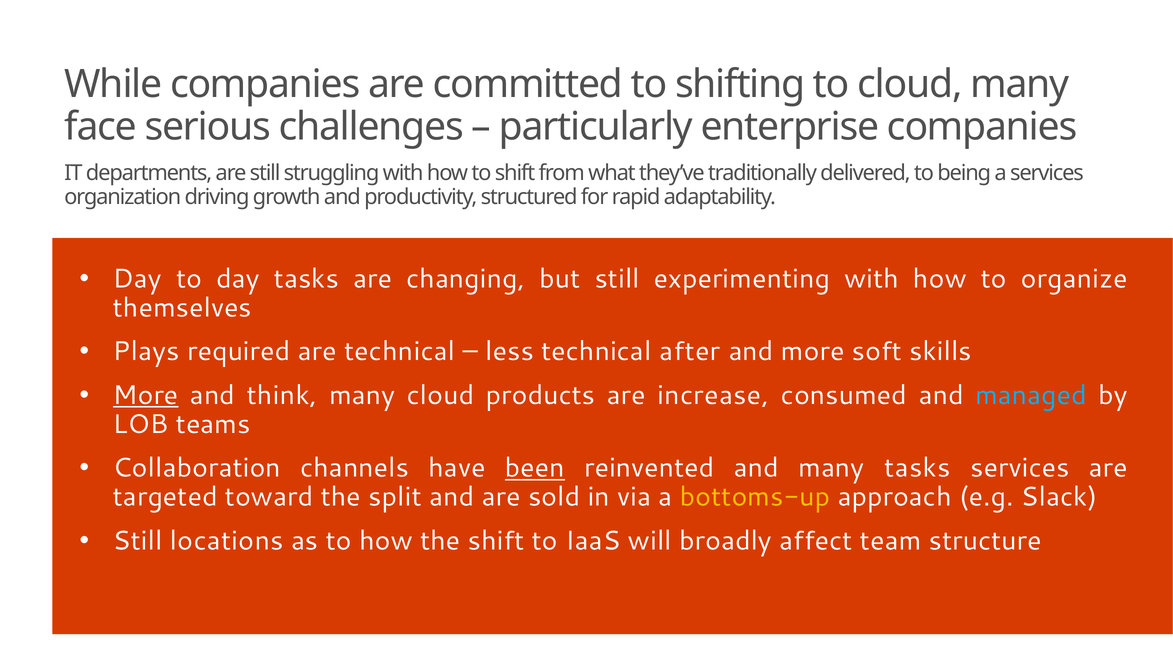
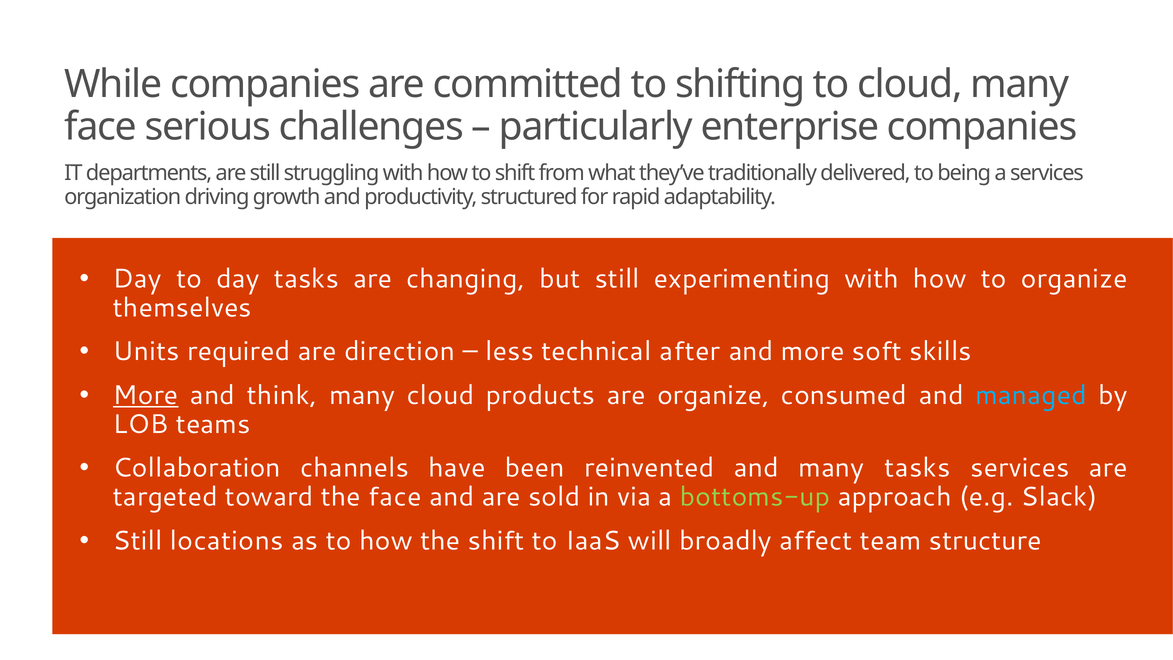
Plays: Plays -> Units
are technical: technical -> direction
are increase: increase -> organize
been underline: present -> none
the split: split -> face
bottoms-up colour: yellow -> light green
